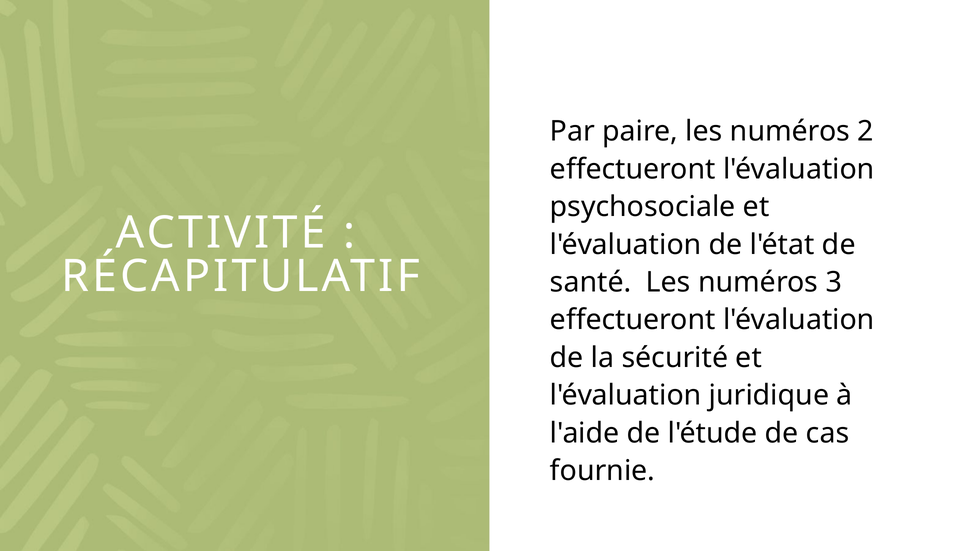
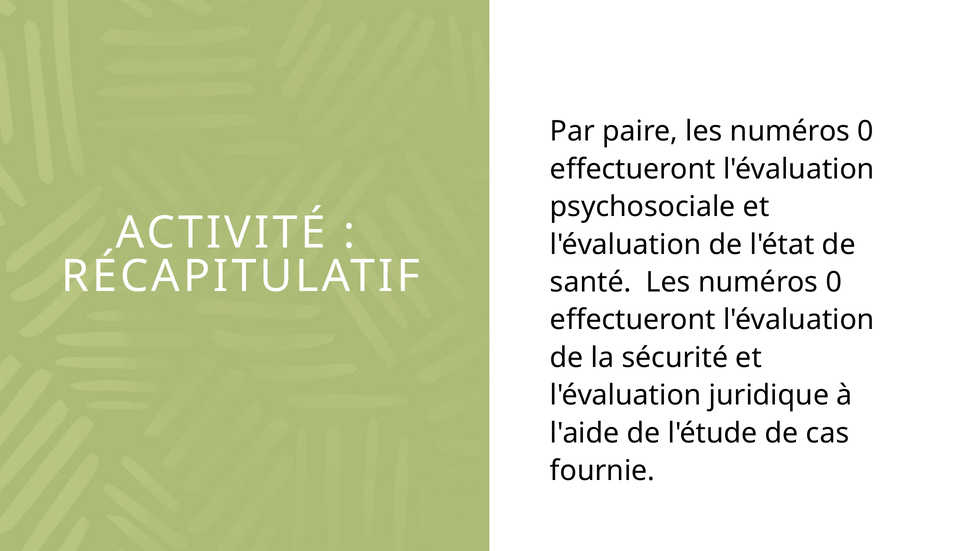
paire les numéros 2: 2 -> 0
santé Les numéros 3: 3 -> 0
